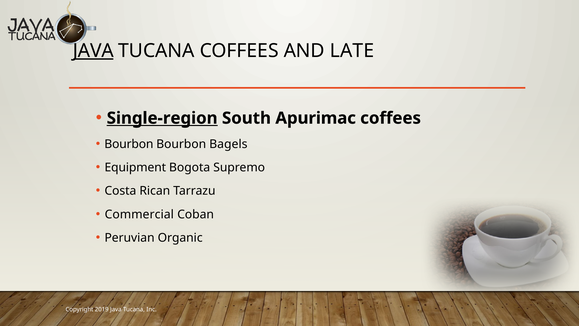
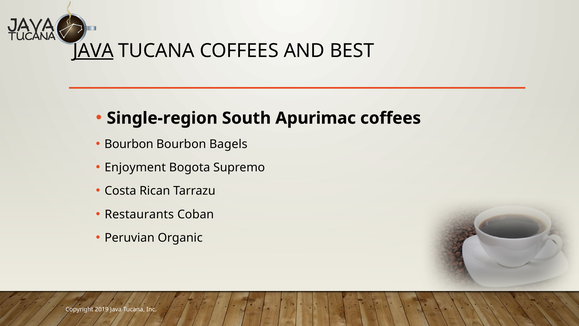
LATE: LATE -> BEST
Single-region underline: present -> none
Equipment: Equipment -> Enjoyment
Commercial: Commercial -> Restaurants
